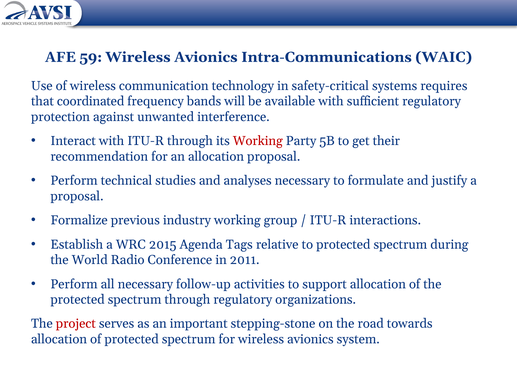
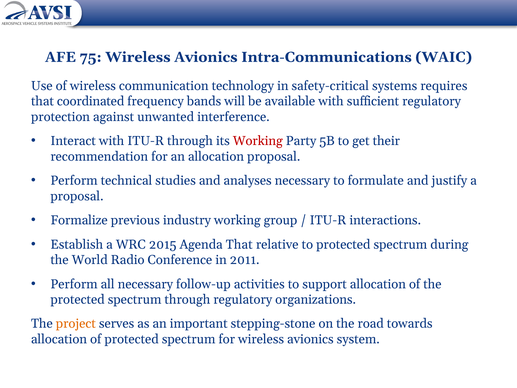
59: 59 -> 75
Agenda Tags: Tags -> That
project colour: red -> orange
